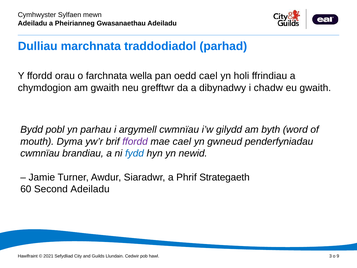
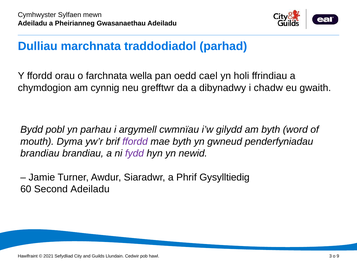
am gwaith: gwaith -> cynnig
mae cael: cael -> byth
cwmnïau at (40, 153): cwmnïau -> brandiau
fydd colour: blue -> purple
Strategaeth: Strategaeth -> Gysylltiedig
